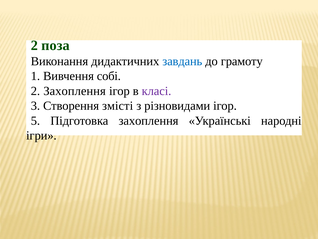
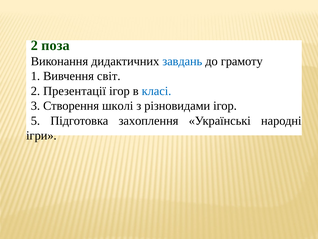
собі: собі -> світ
2 Захоплення: Захоплення -> Презентації
класі colour: purple -> blue
змісті: змісті -> школі
